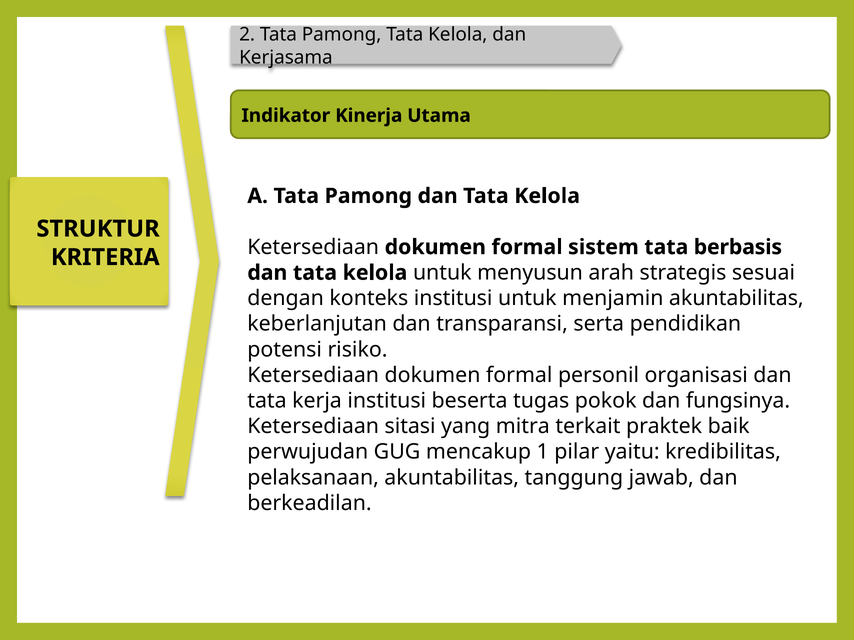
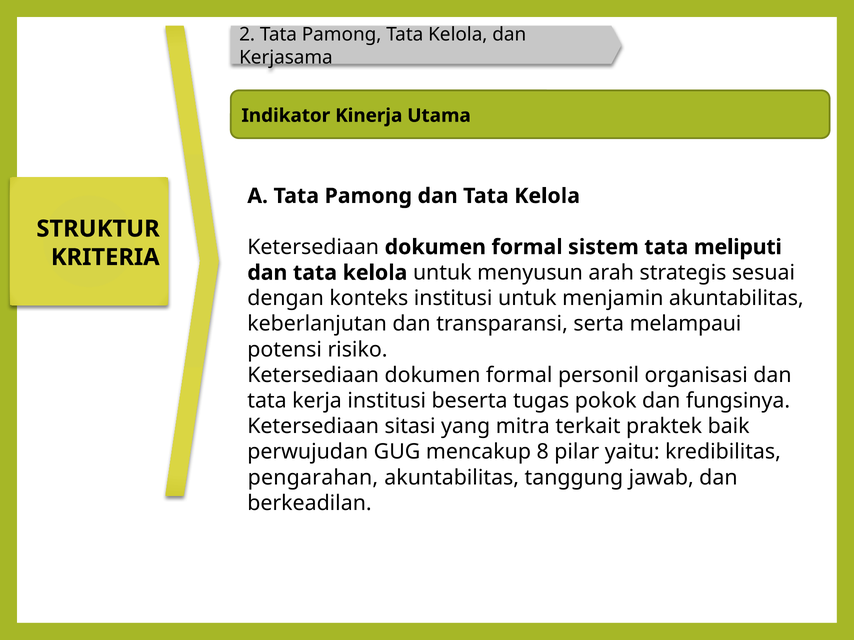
berbasis: berbasis -> meliputi
pendidikan: pendidikan -> melampaui
1: 1 -> 8
pelaksanaan: pelaksanaan -> pengarahan
